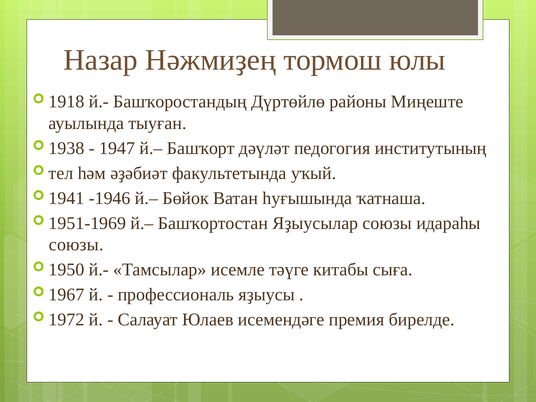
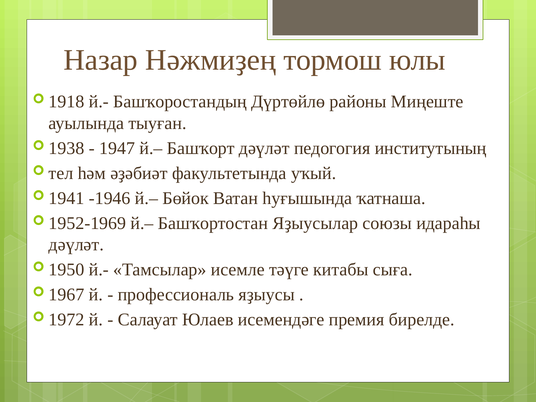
1951-1969: 1951-1969 -> 1952-1969
союзы at (76, 245): союзы -> дәүләт
